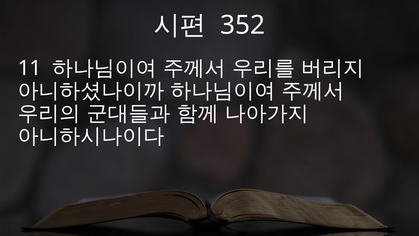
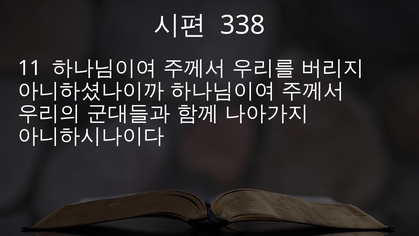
352: 352 -> 338
